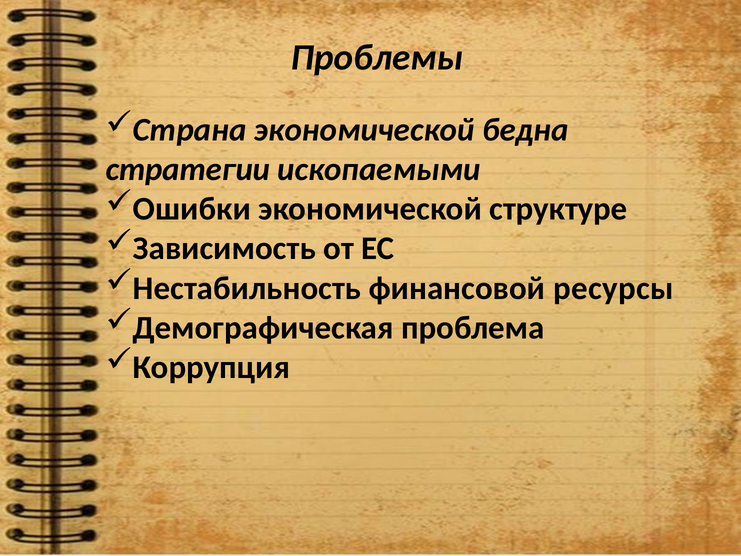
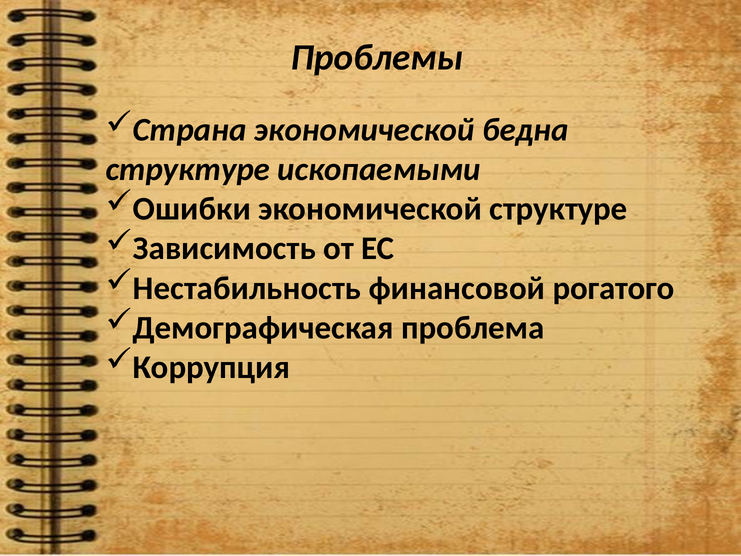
стратегии at (188, 169): стратегии -> структуре
ресурсы: ресурсы -> рогатого
